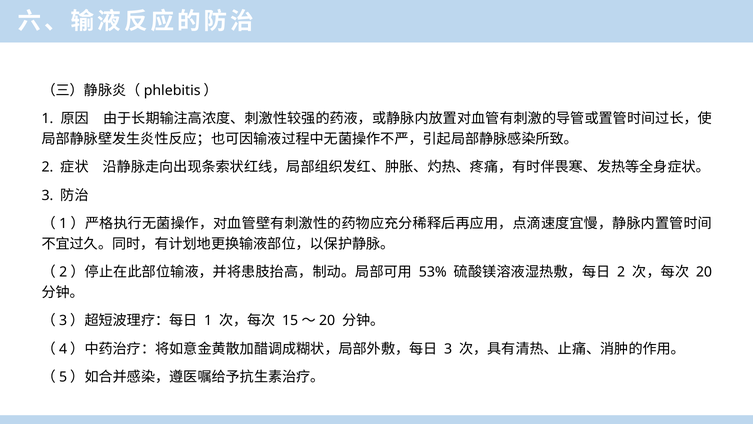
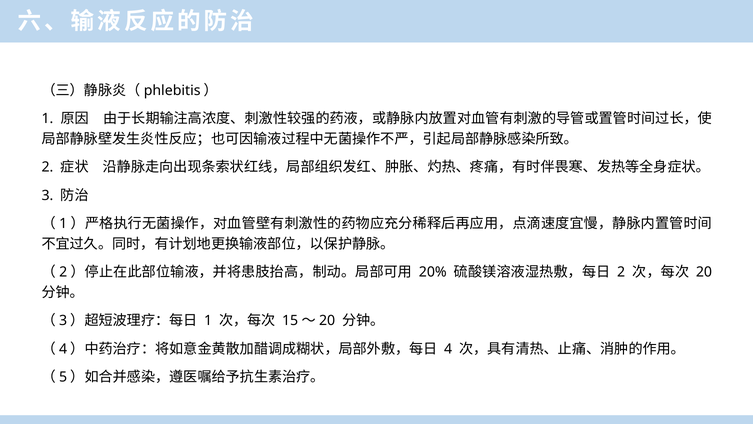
53%: 53% -> 20%
3 at (448, 349): 3 -> 4
